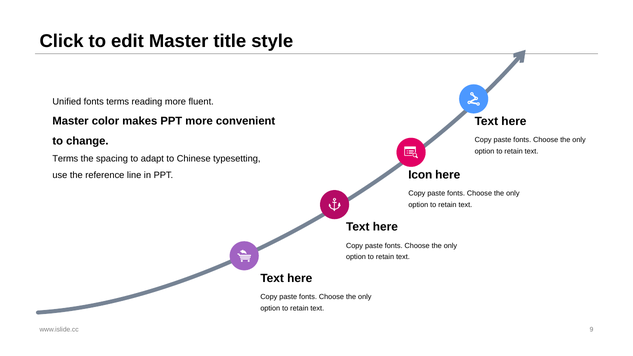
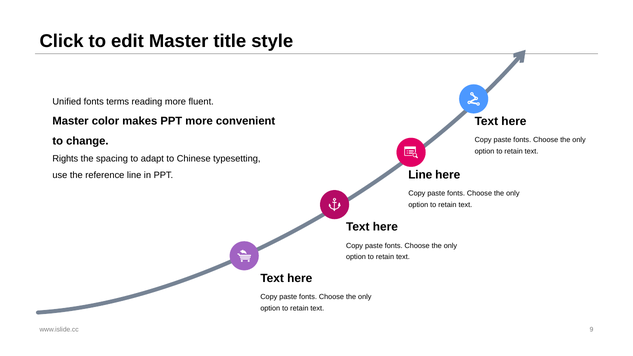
Terms at (65, 159): Terms -> Rights
Icon at (420, 175): Icon -> Line
